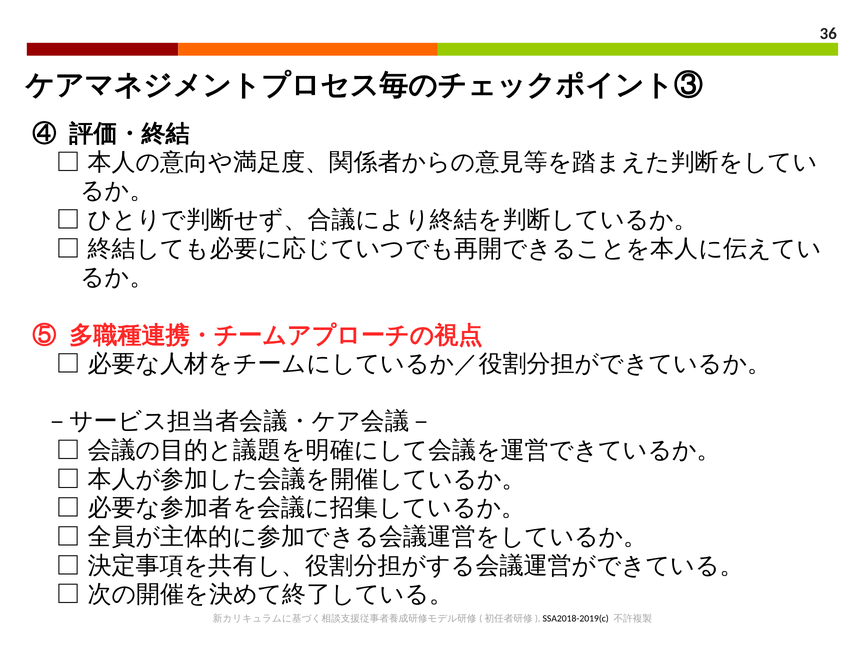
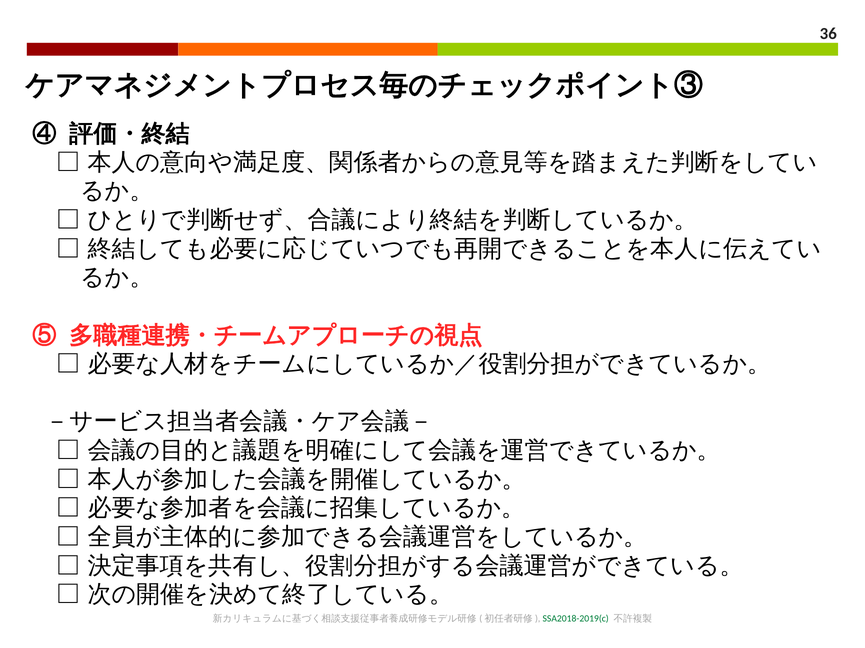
SSA2018-2019(c colour: black -> green
